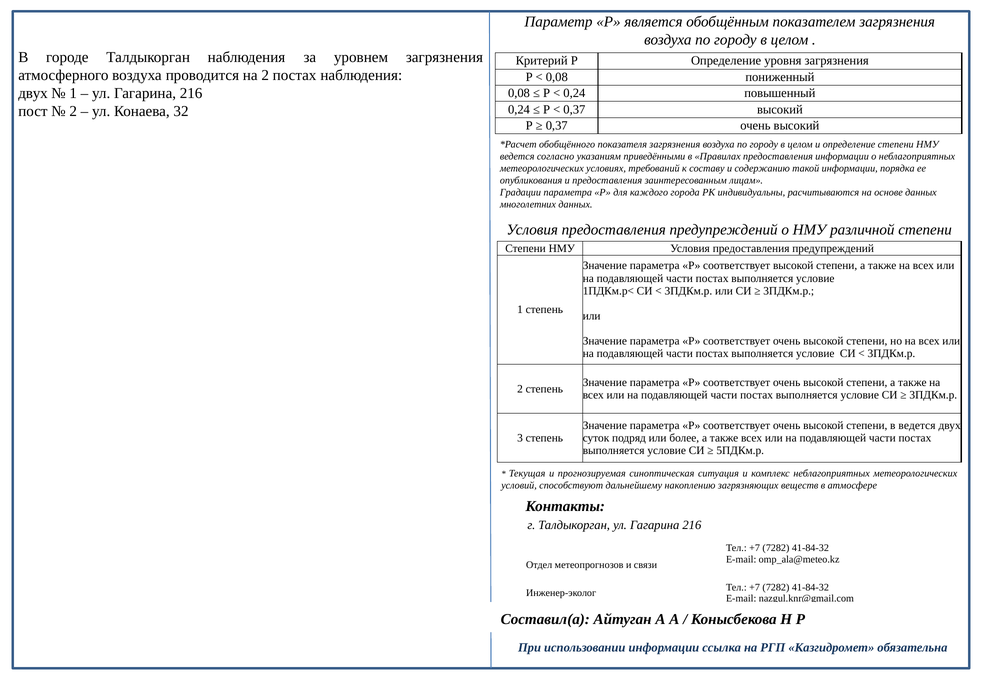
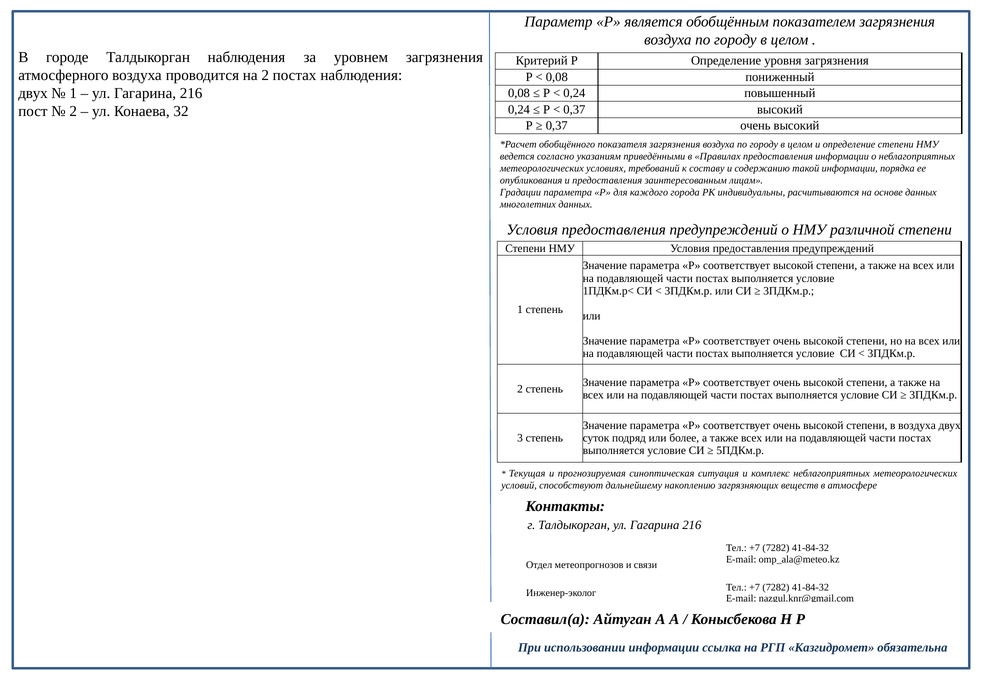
в ведется: ведется -> воздуха
